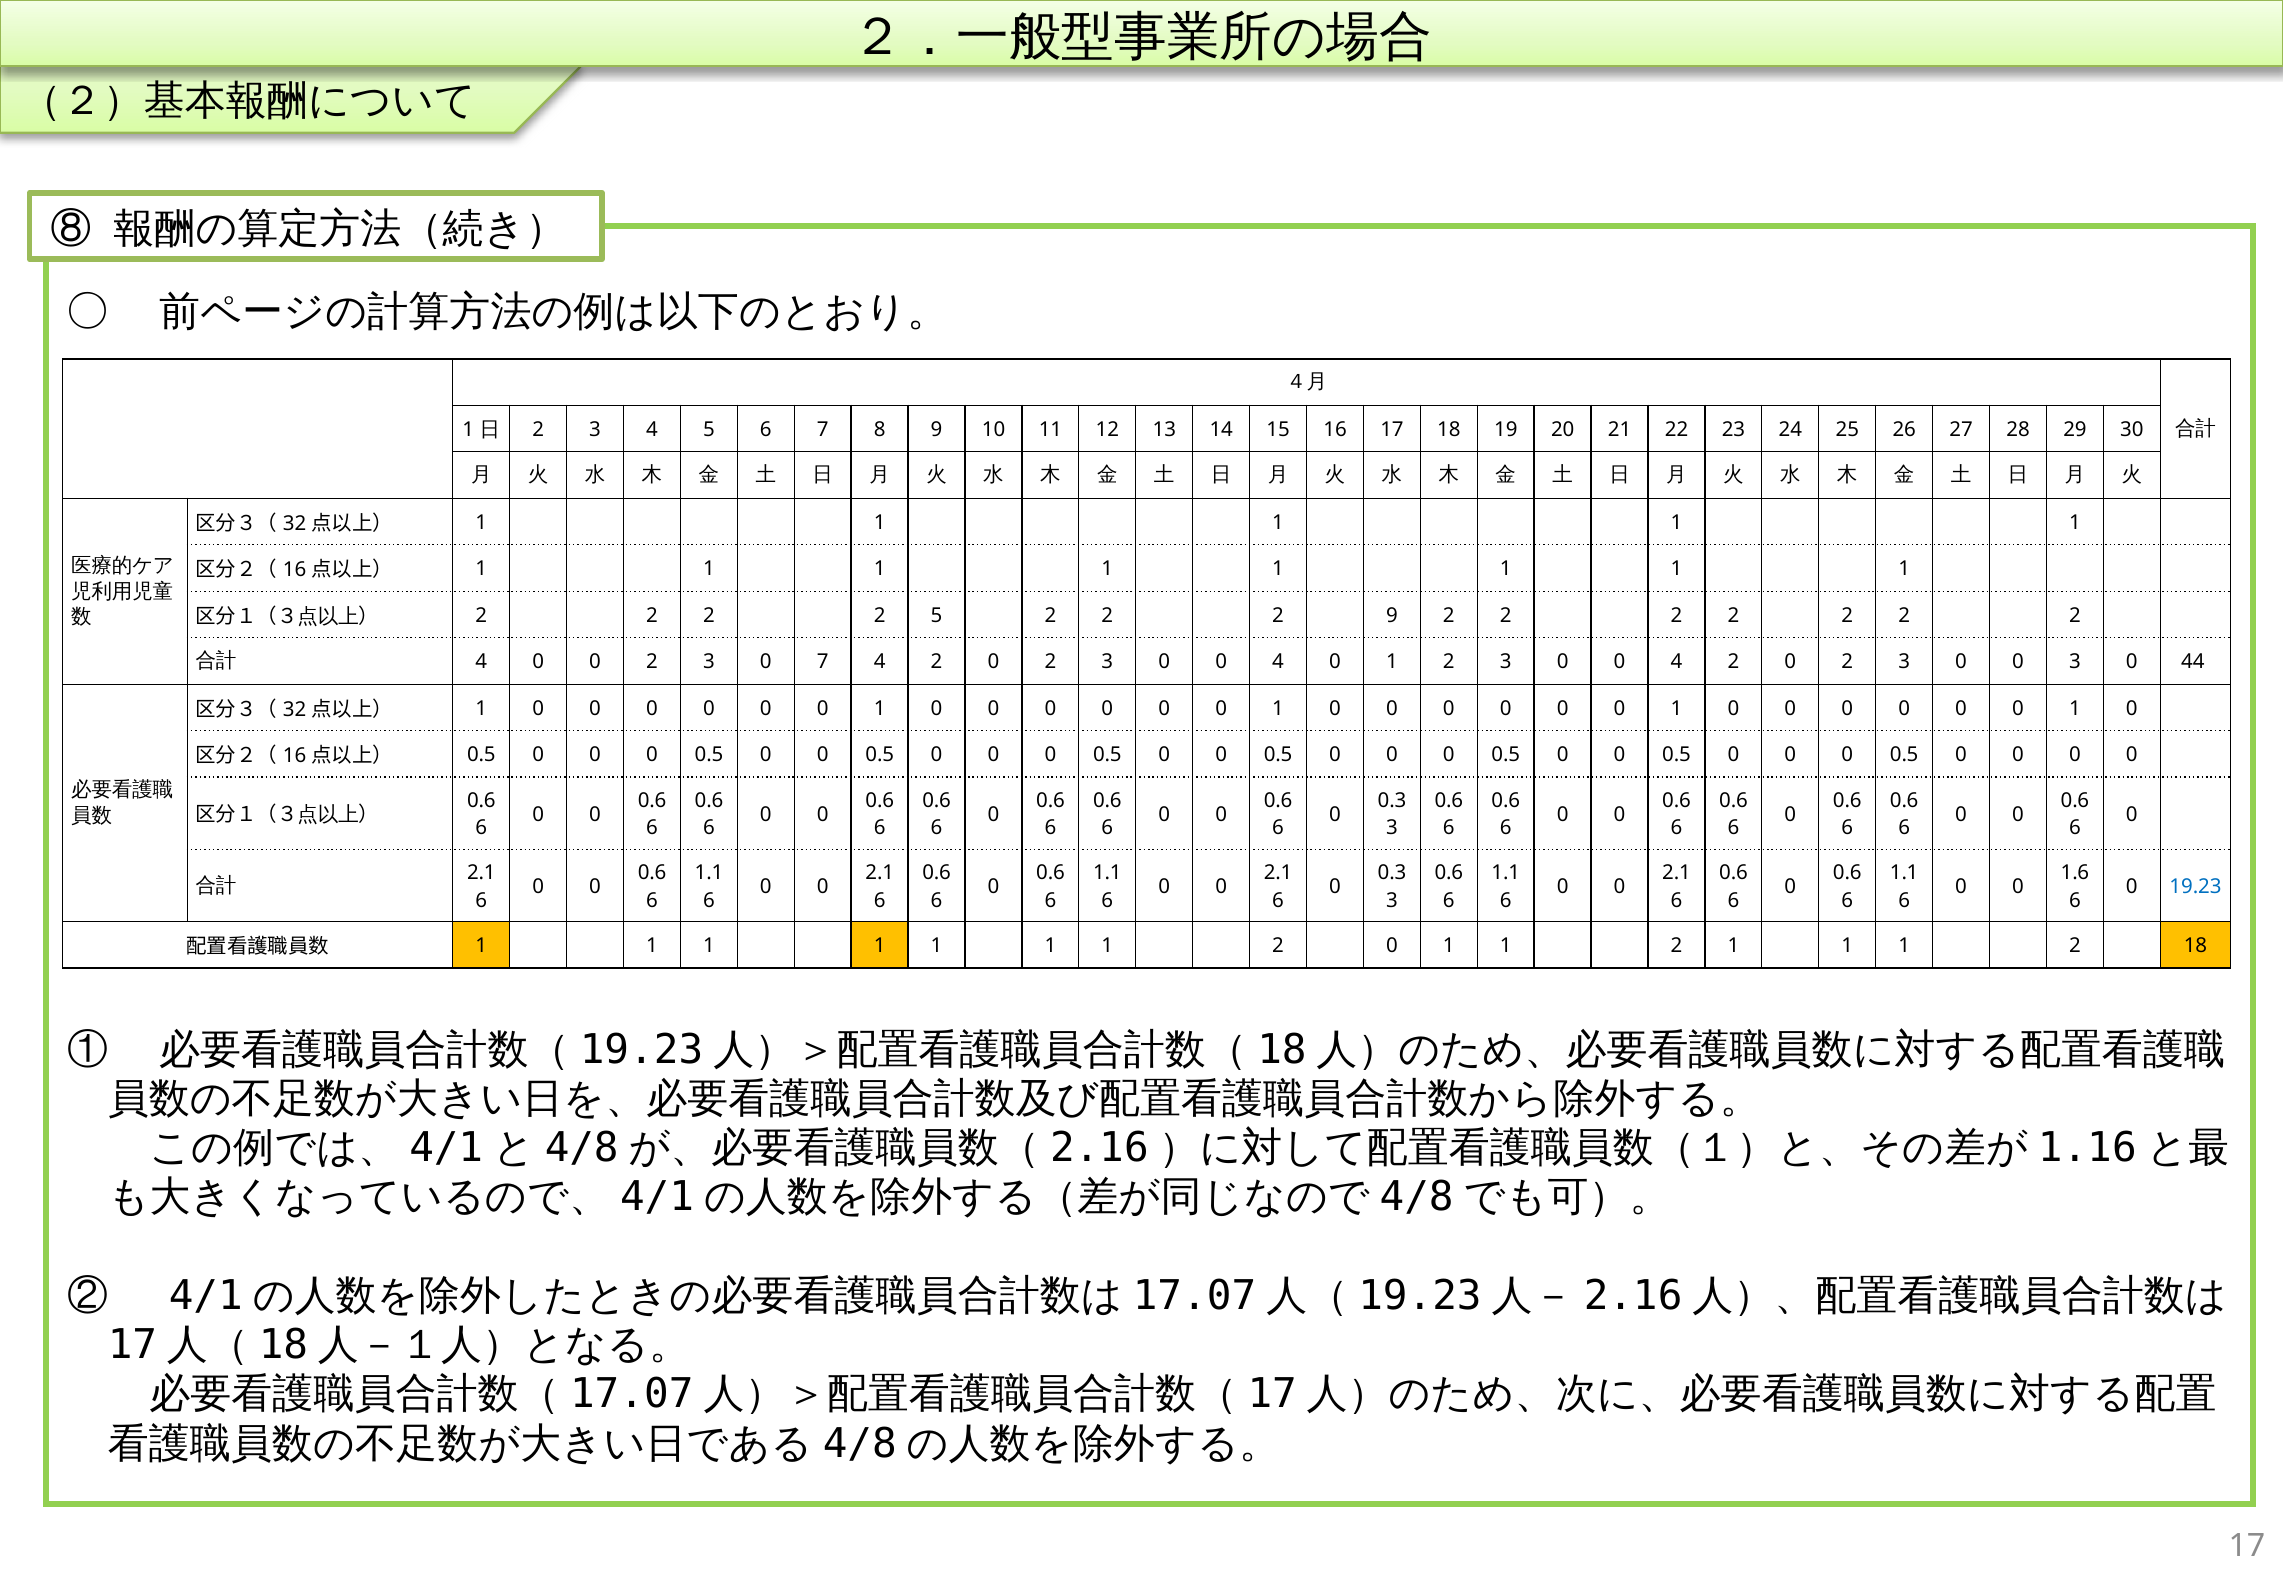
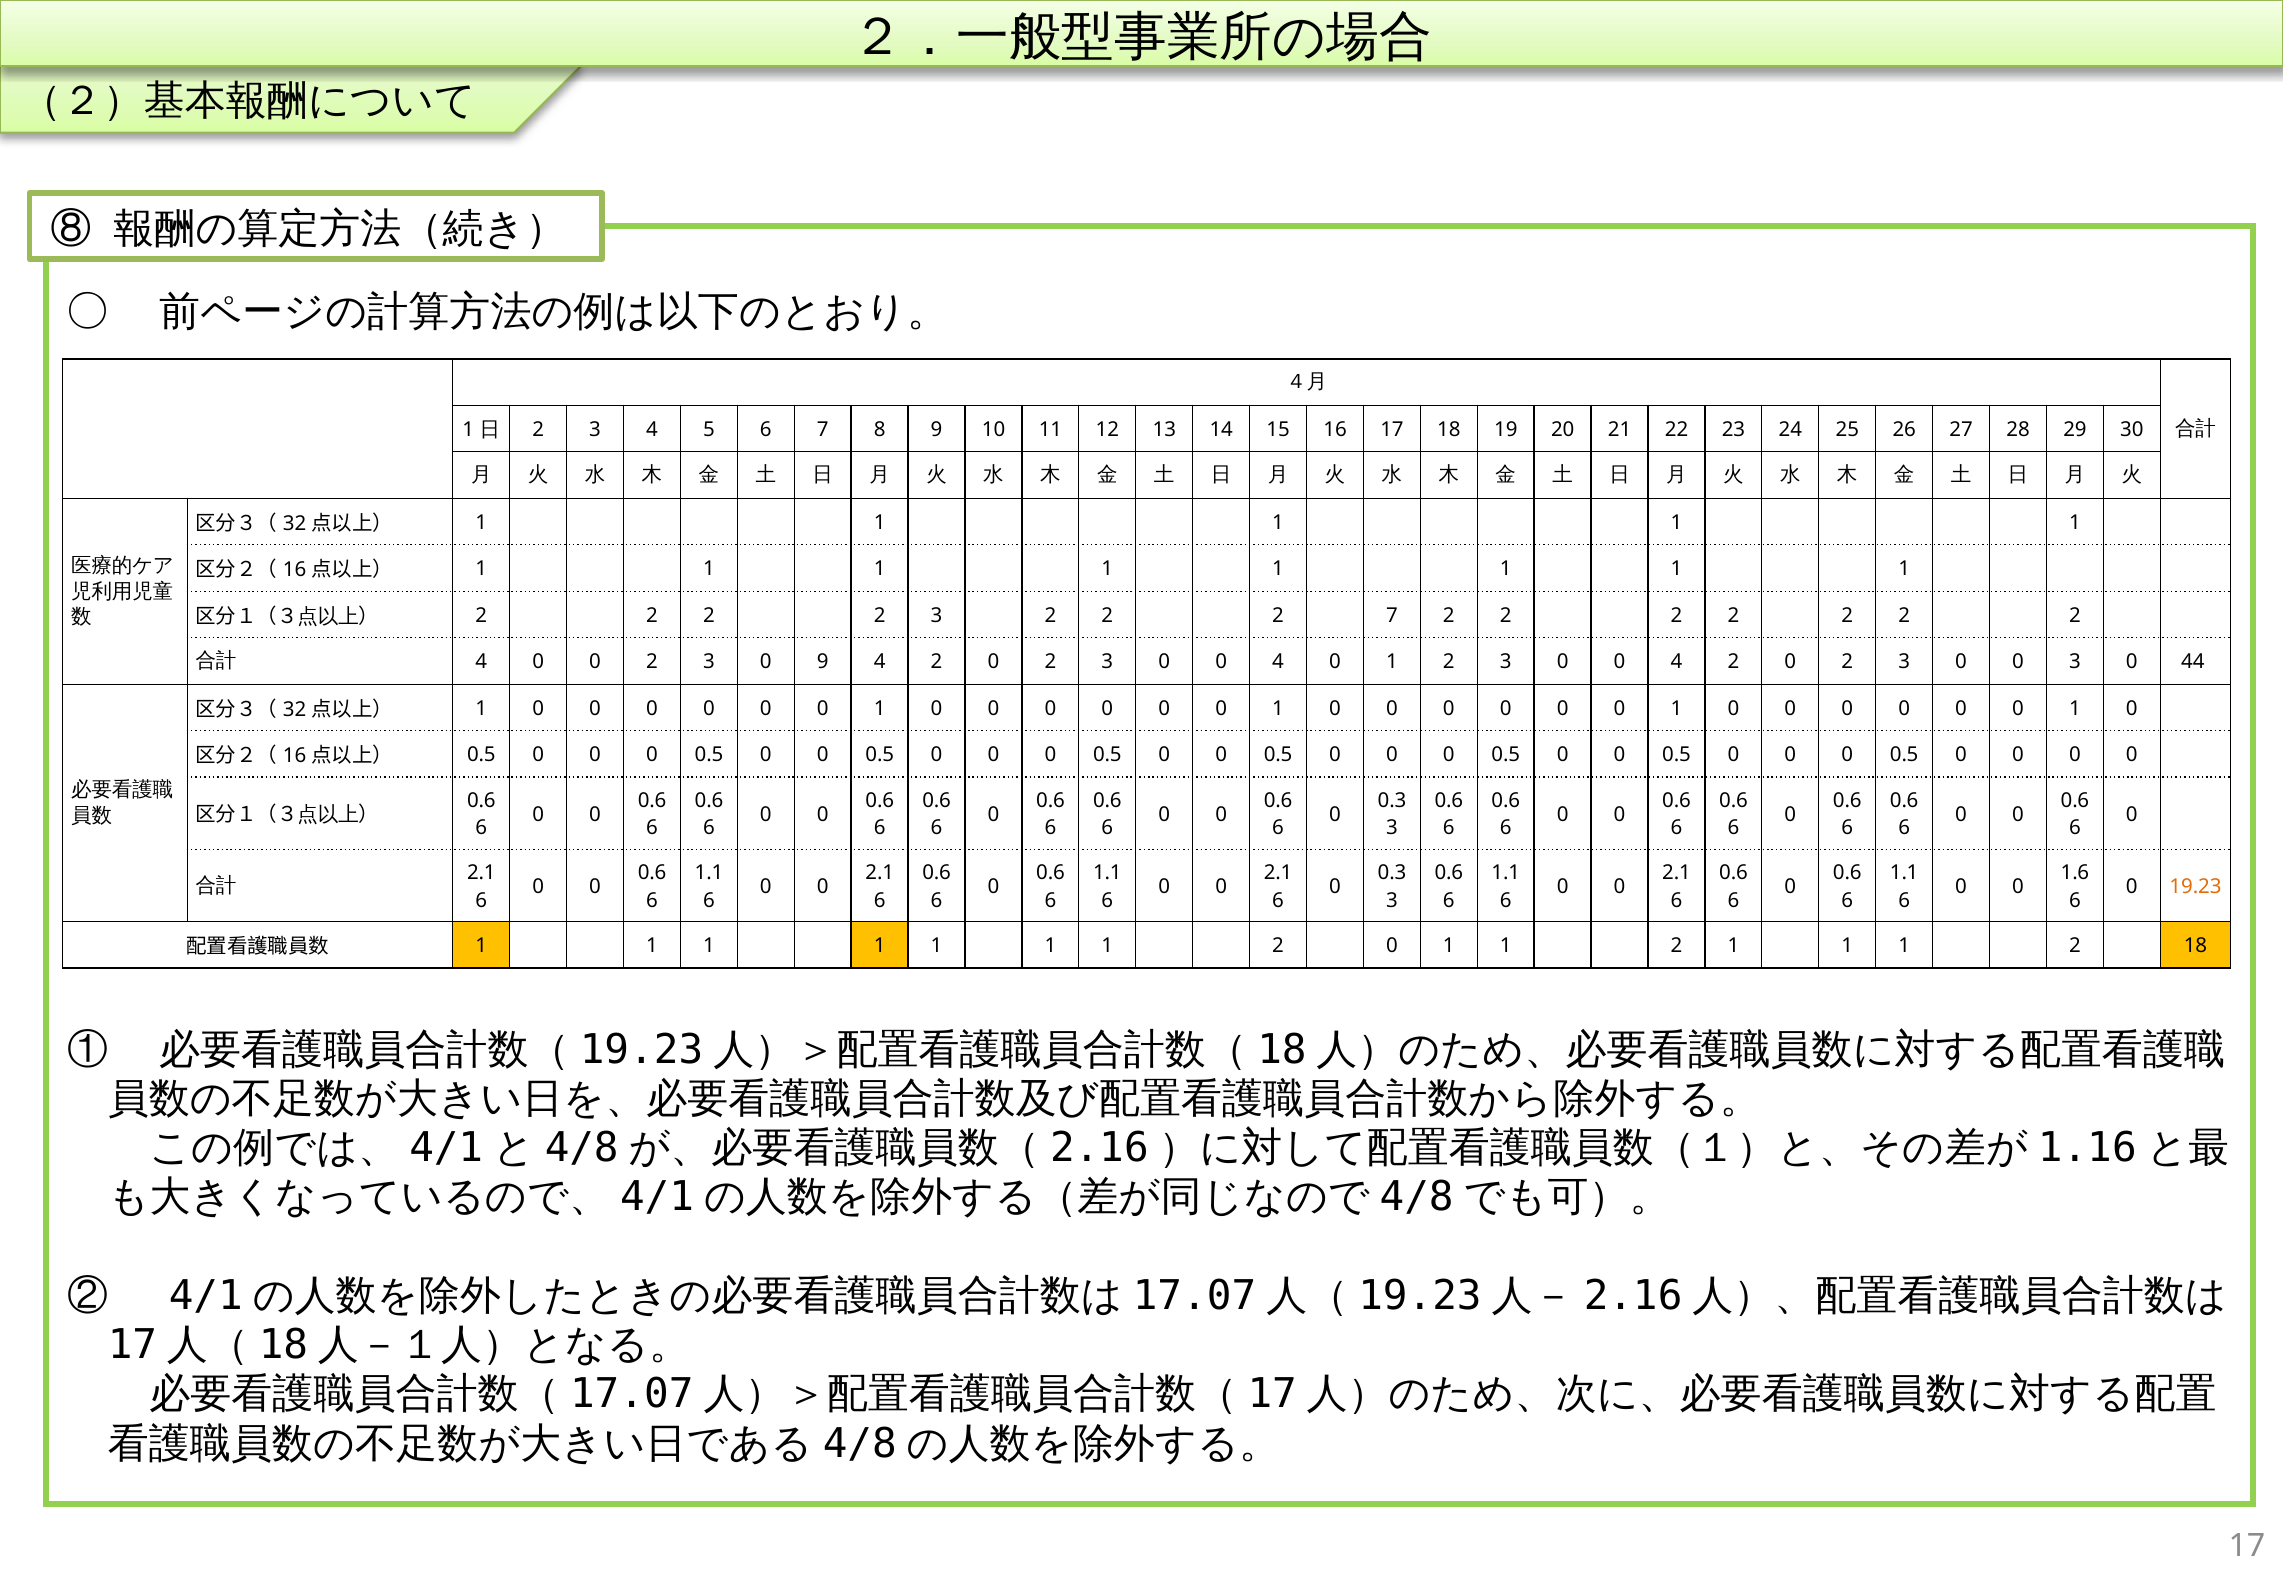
2 2 5: 5 -> 3
2 9: 9 -> 7
0 7: 7 -> 9
19.23 colour: blue -> orange
